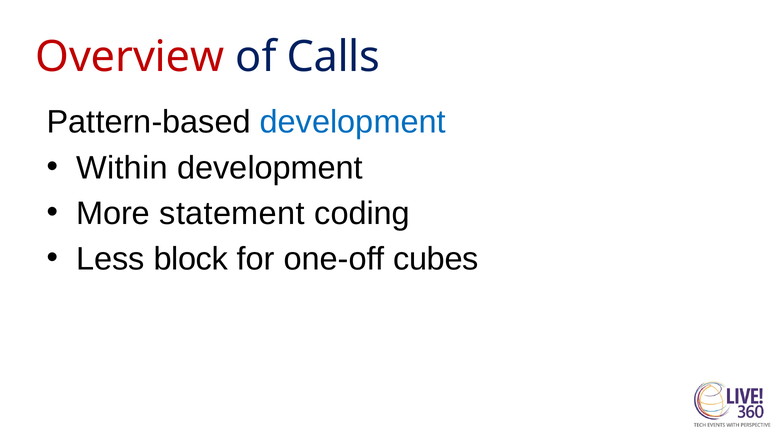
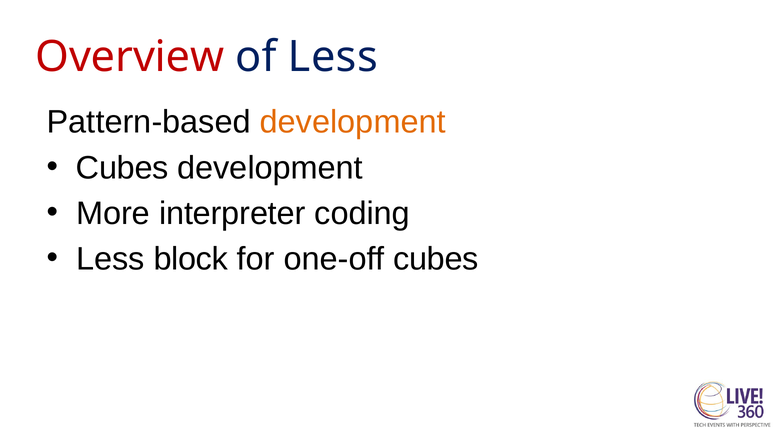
of Calls: Calls -> Less
development at (353, 122) colour: blue -> orange
Within at (122, 168): Within -> Cubes
statement: statement -> interpreter
